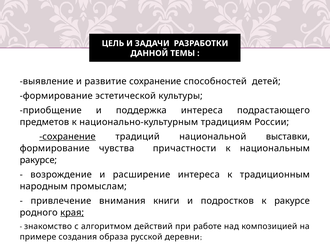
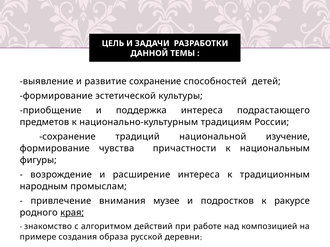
сохранение at (67, 137) underline: present -> none
выставки: выставки -> изучение
ракурсе at (38, 160): ракурсе -> фигуры
книги: книги -> музее
